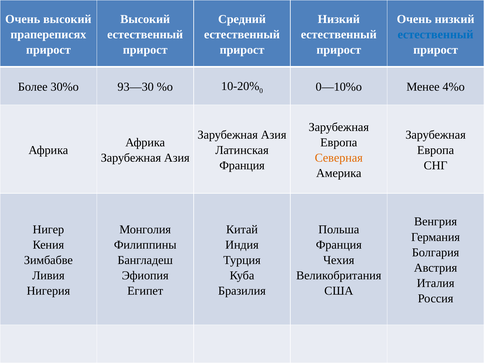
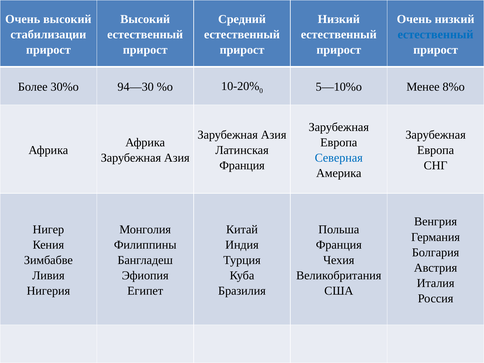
прапереписях: прапереписях -> стабилизации
93—30: 93—30 -> 94—30
0—10%о: 0—10%о -> 5—10%о
4%о: 4%о -> 8%о
Северная colour: orange -> blue
